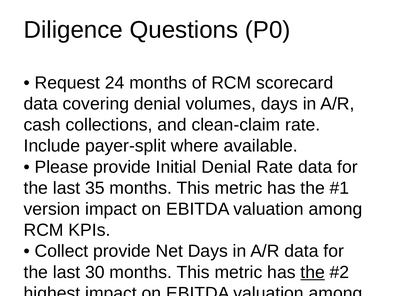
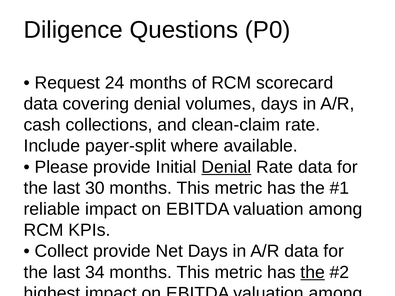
Denial at (226, 167) underline: none -> present
35: 35 -> 30
version: version -> reliable
30: 30 -> 34
